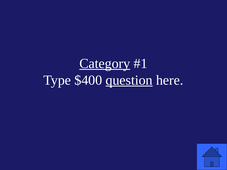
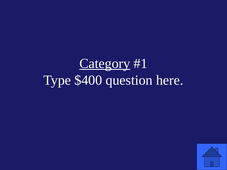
question underline: present -> none
